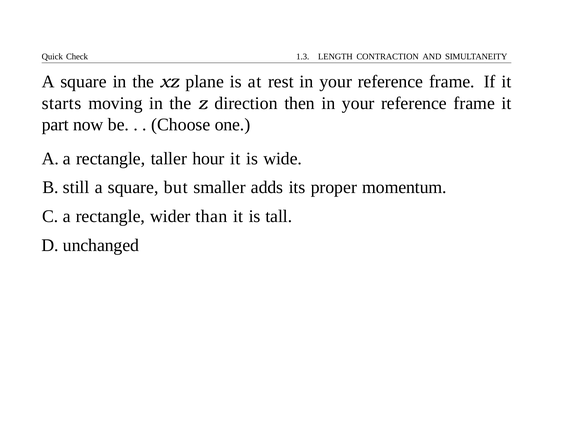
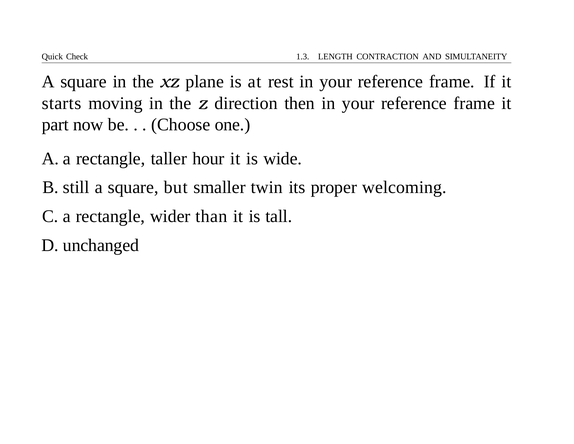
adds: adds -> twin
momentum: momentum -> welcoming
